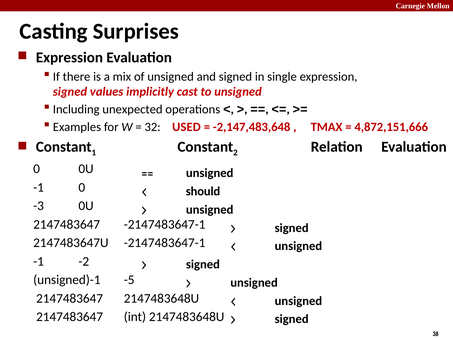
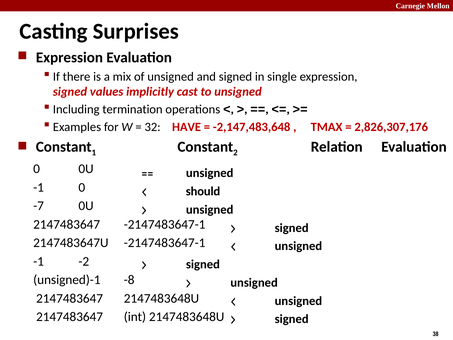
unexpected: unexpected -> termination
USED: USED -> HAVE
4,872,151,666: 4,872,151,666 -> 2,826,307,176
-3: -3 -> -7
-5: -5 -> -8
